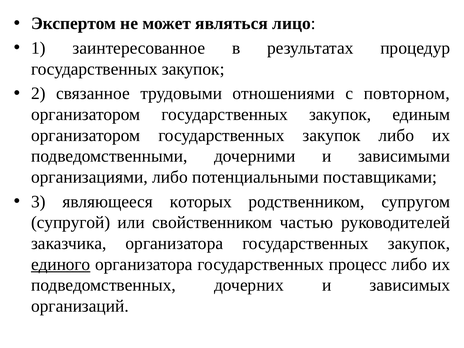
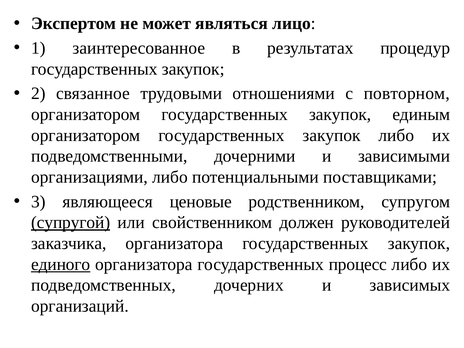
которых: которых -> ценовые
супругой underline: none -> present
частью: частью -> должен
